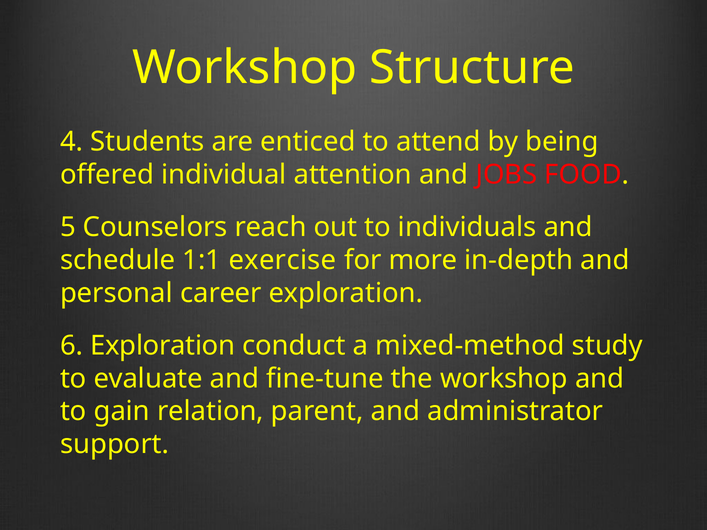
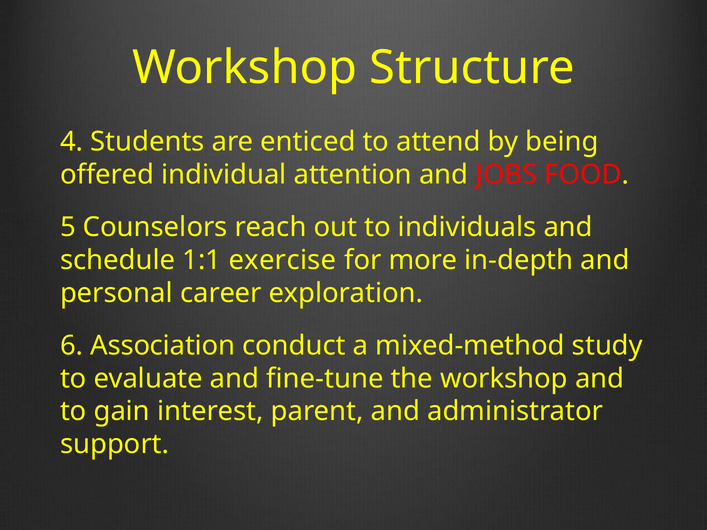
6 Exploration: Exploration -> Association
relation: relation -> interest
